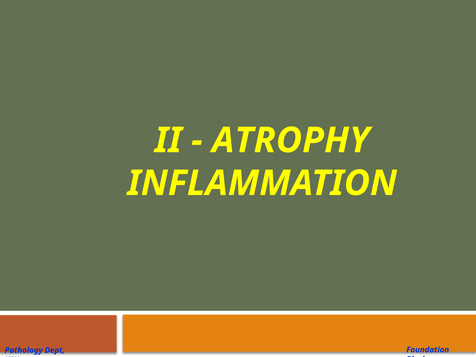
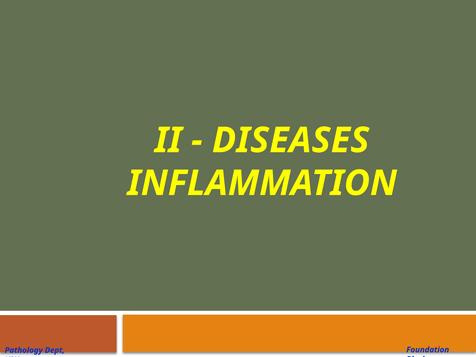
ATROPHY: ATROPHY -> DISEASES
